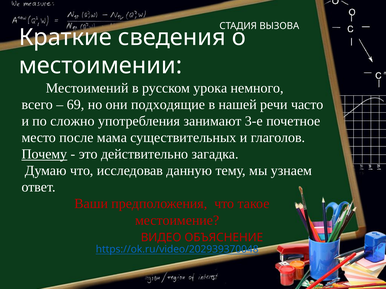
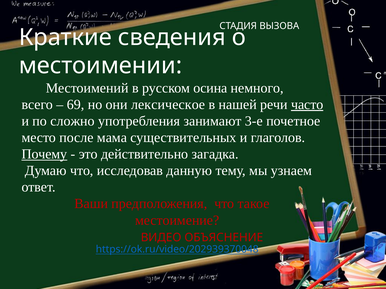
урока: урока -> осина
подходящие: подходящие -> лексическое
часто underline: none -> present
